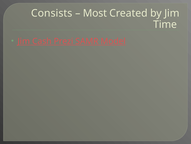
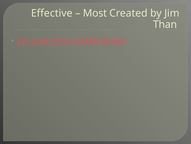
Consists: Consists -> Effective
Time: Time -> Than
